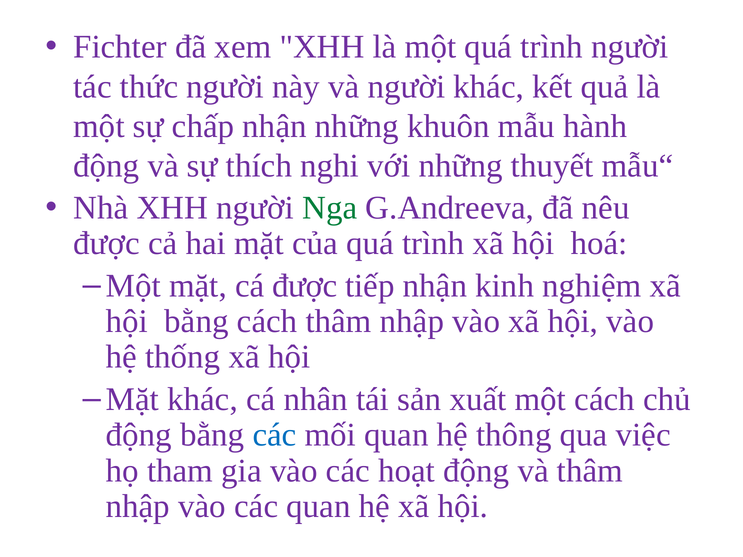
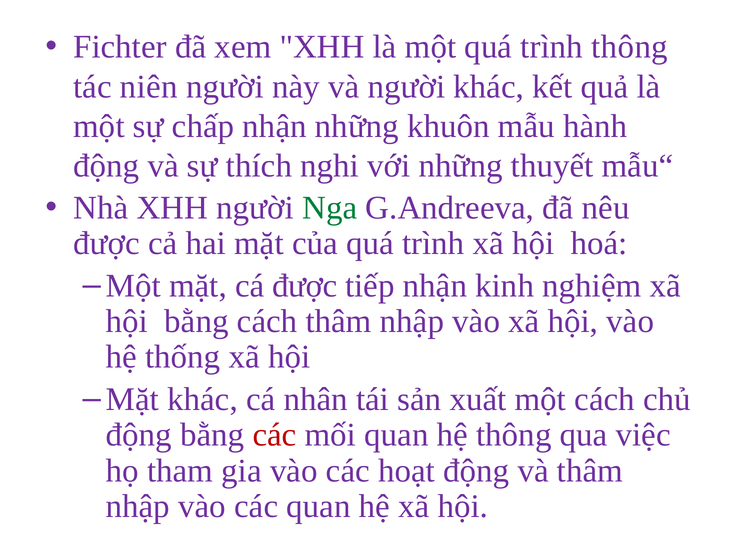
trình người: người -> thông
thức: thức -> niên
các at (274, 435) colour: blue -> red
